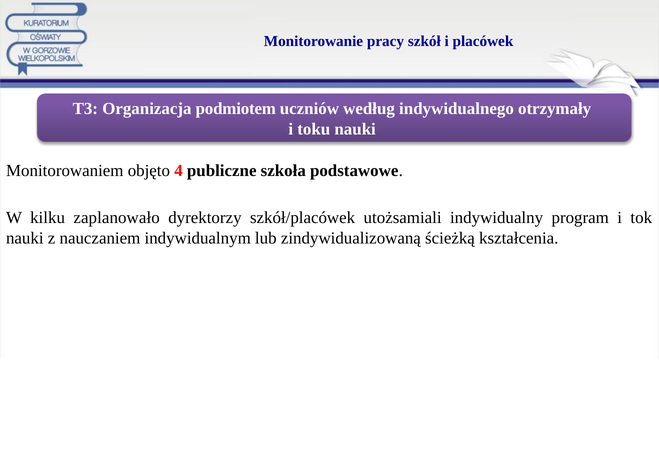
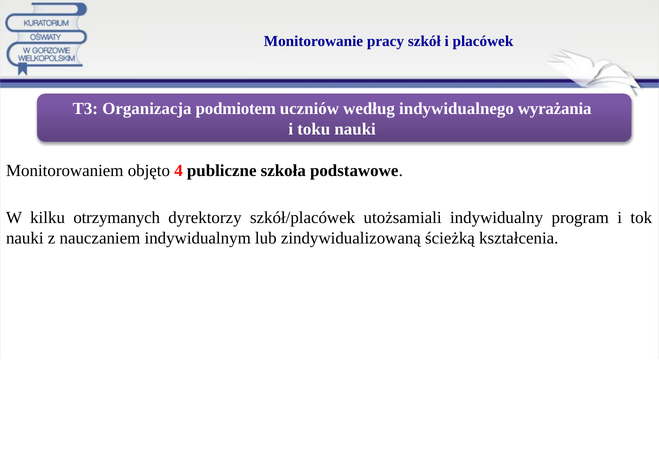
otrzymały: otrzymały -> wyrażania
zaplanowało: zaplanowało -> otrzymanych
